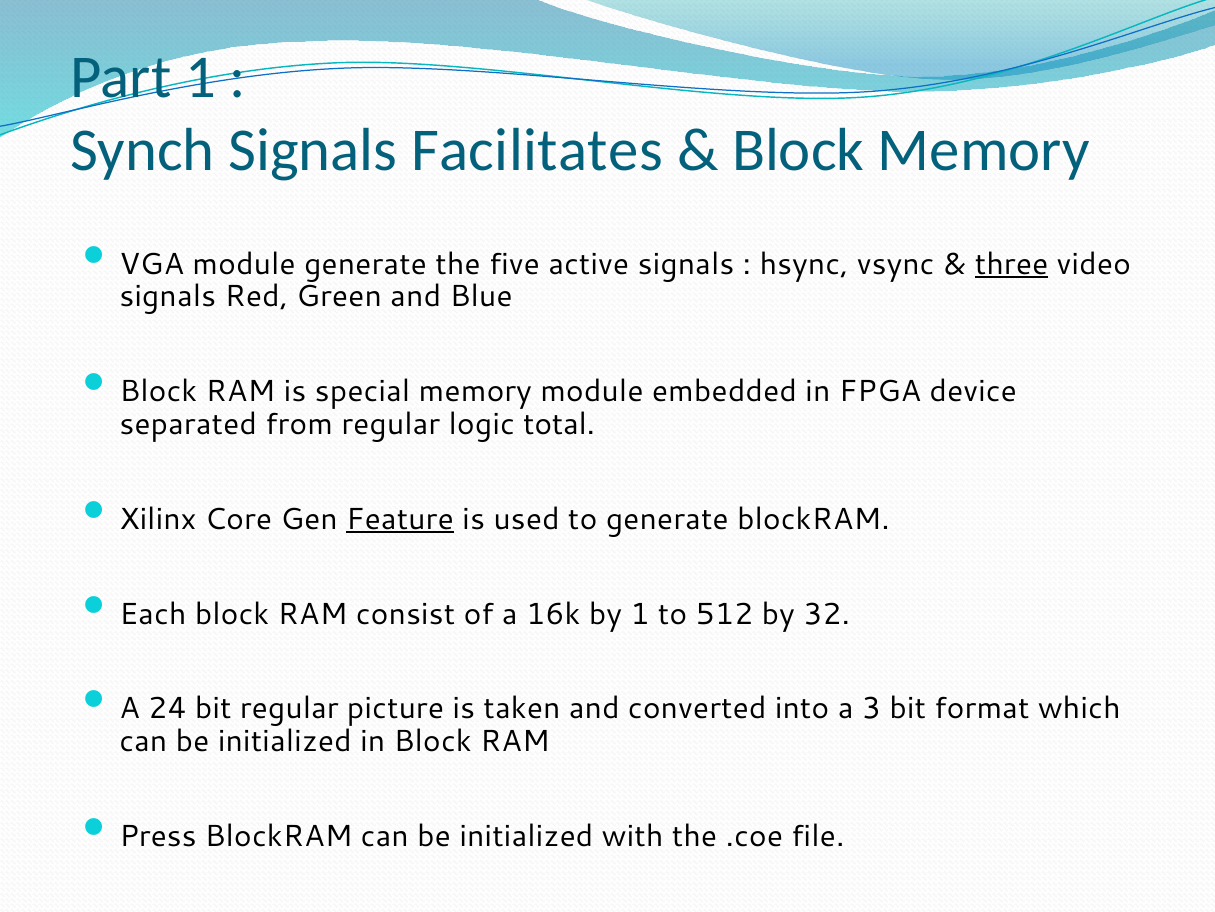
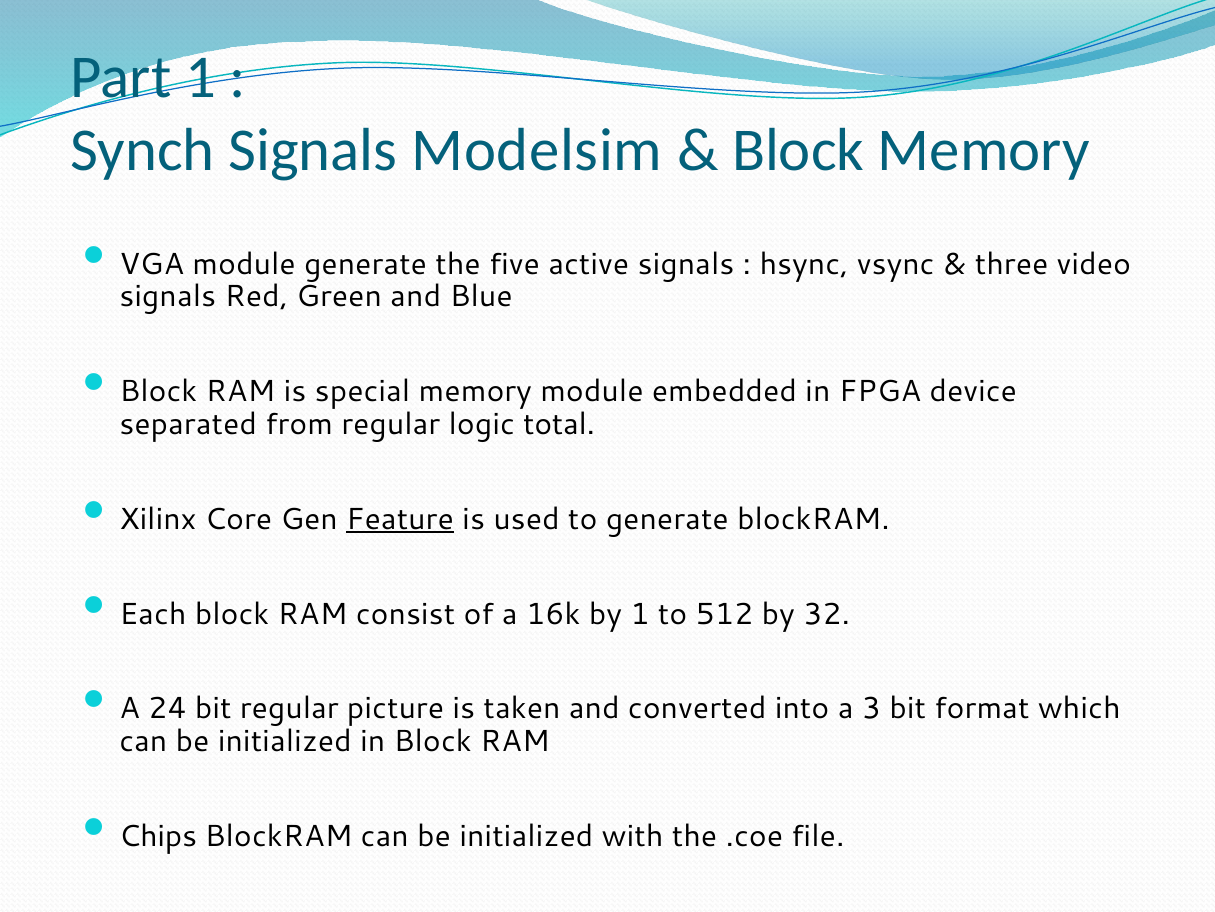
Facilitates: Facilitates -> Modelsim
three underline: present -> none
Press: Press -> Chips
